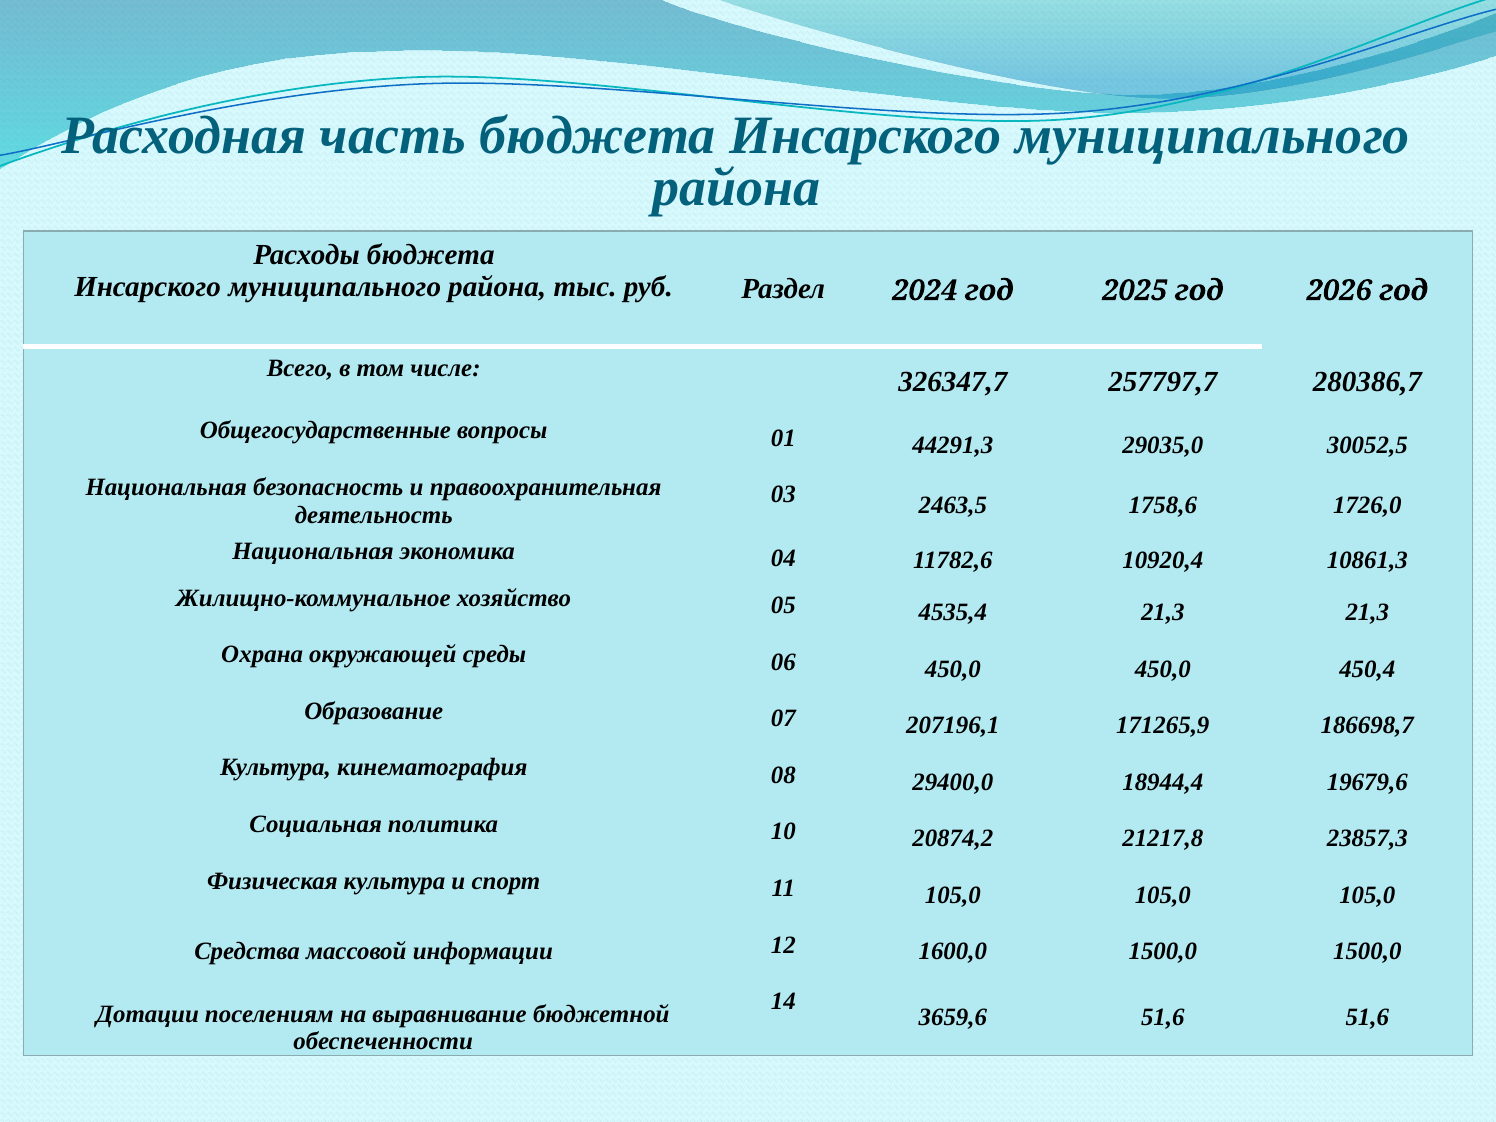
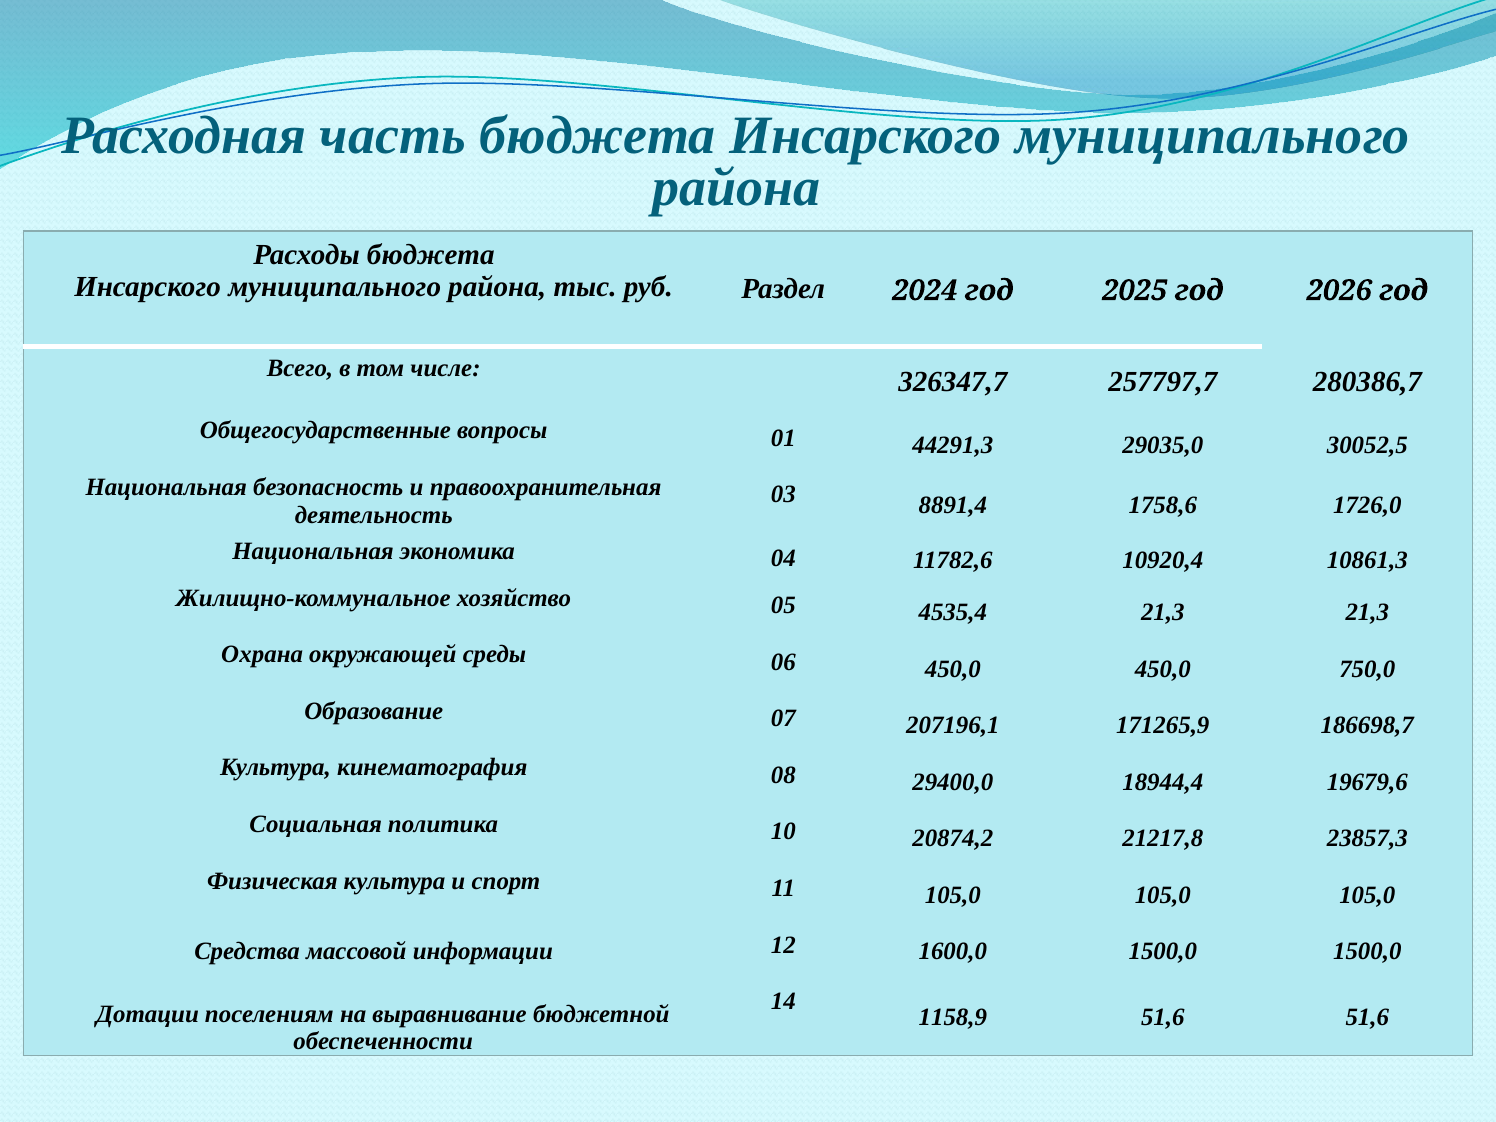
2463,5: 2463,5 -> 8891,4
450,4: 450,4 -> 750,0
3659,6: 3659,6 -> 1158,9
